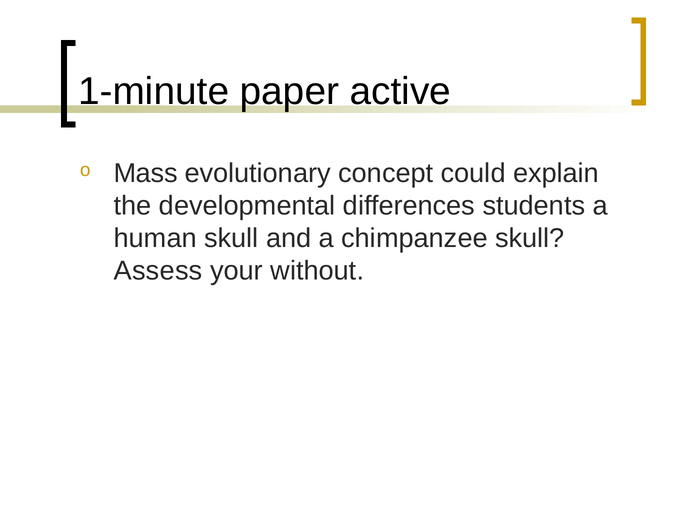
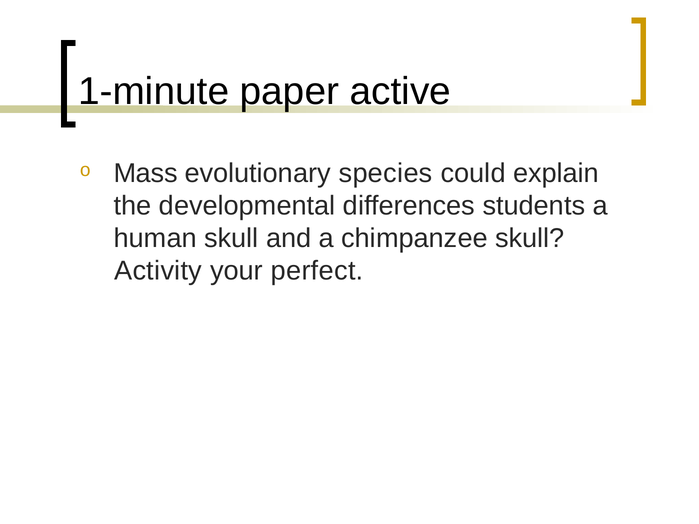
concept: concept -> species
Assess: Assess -> Activity
without: without -> perfect
